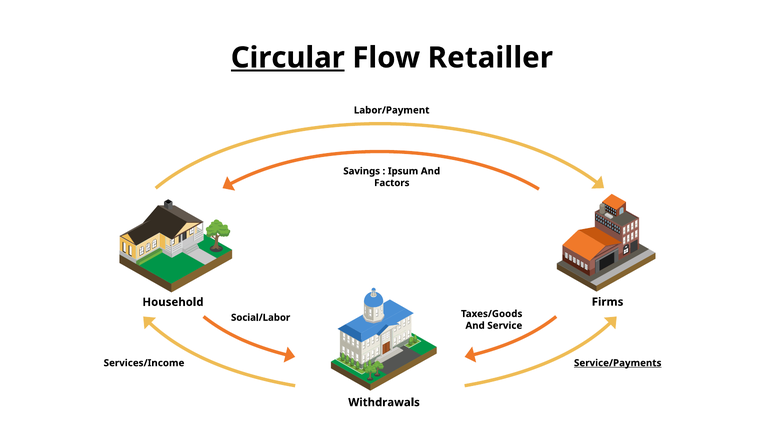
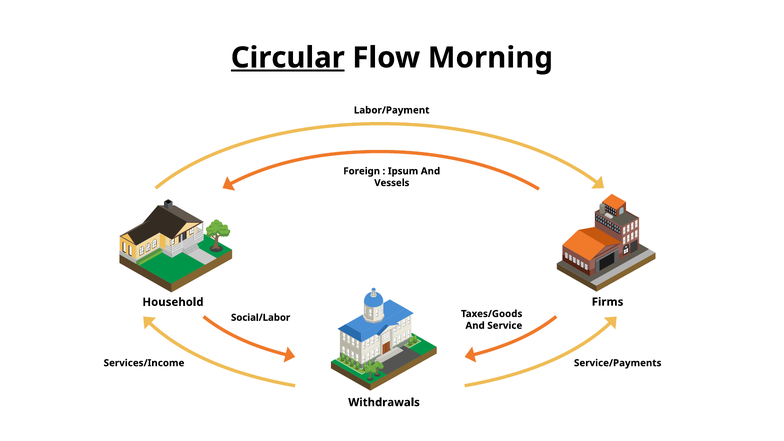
Retailler: Retailler -> Morning
Savings: Savings -> Foreign
Factors: Factors -> Vessels
Service/Payments underline: present -> none
